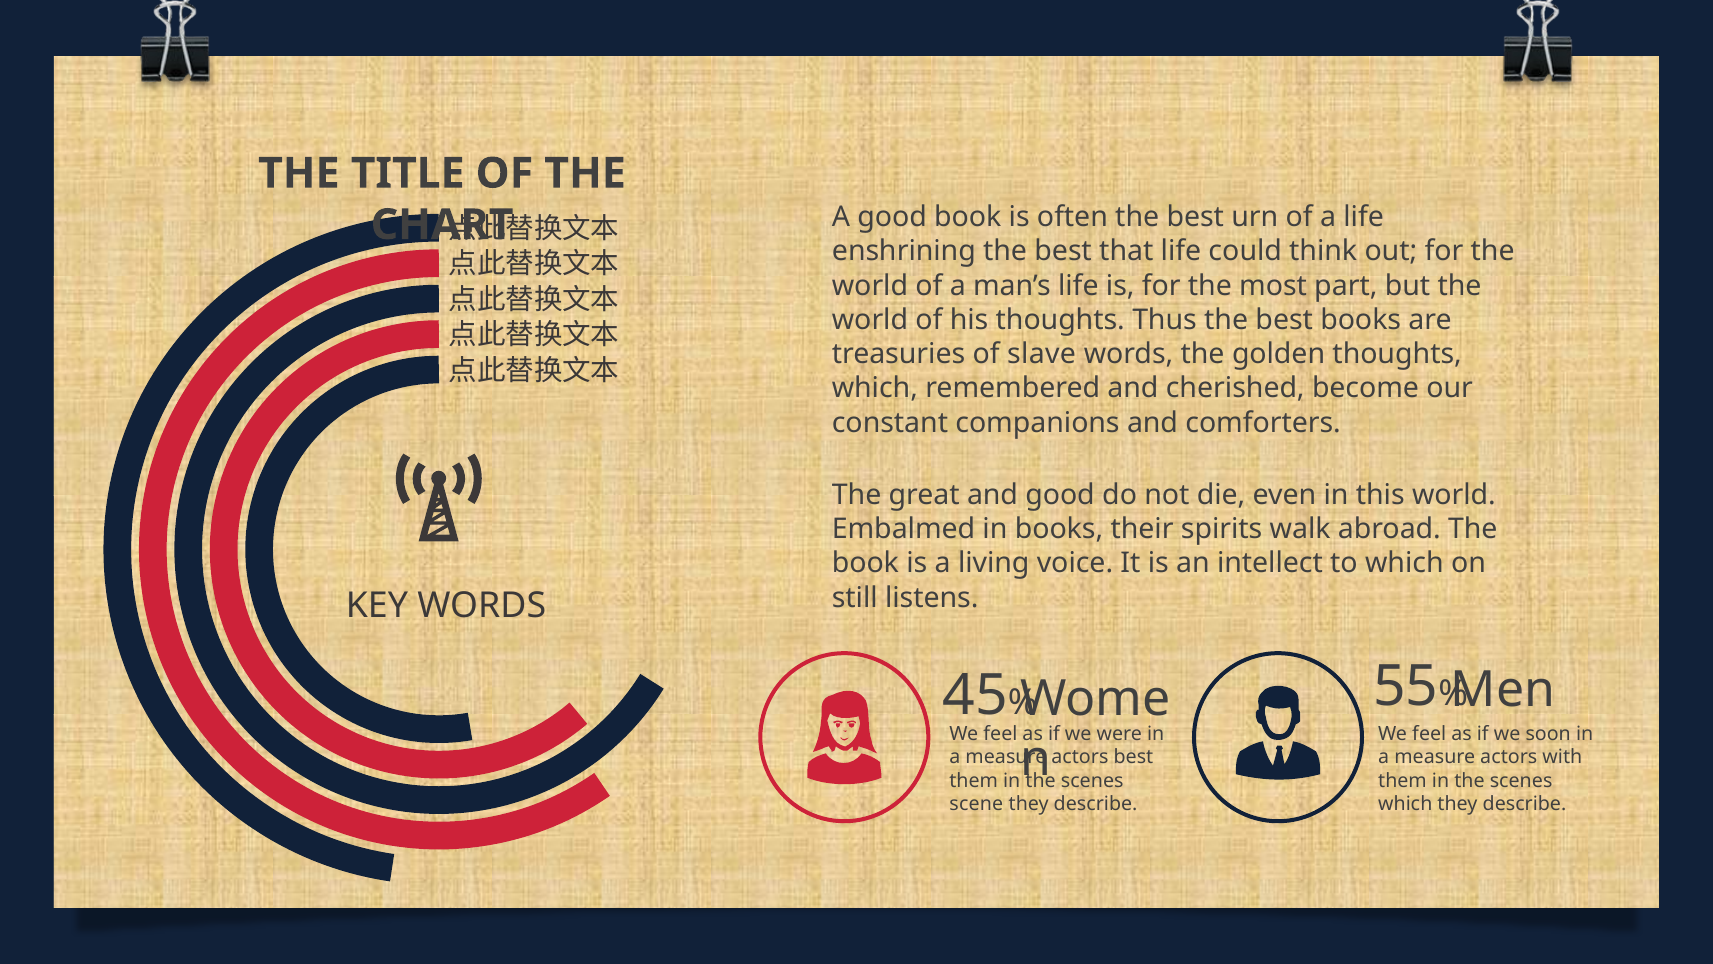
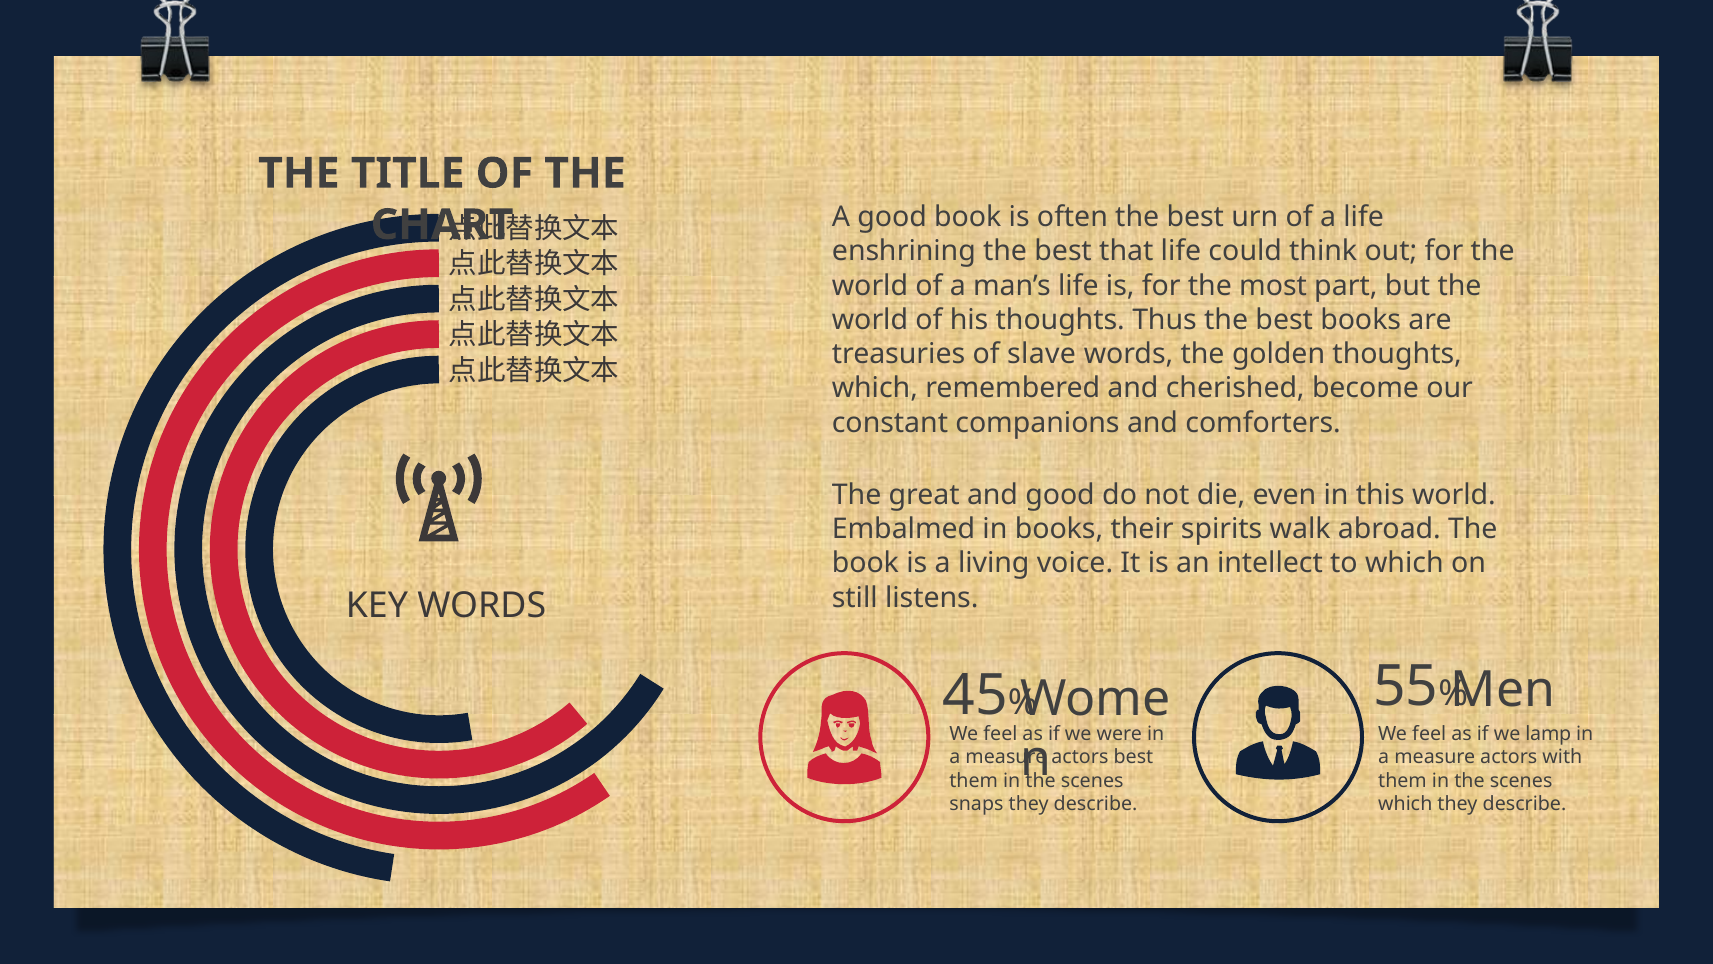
soon: soon -> lamp
scene: scene -> snaps
